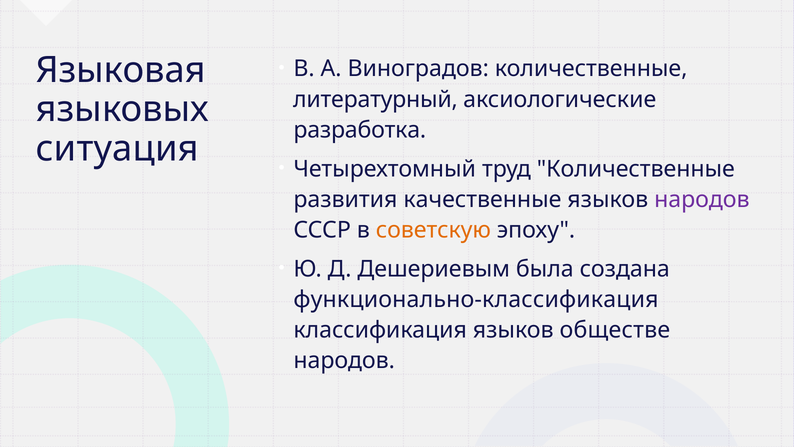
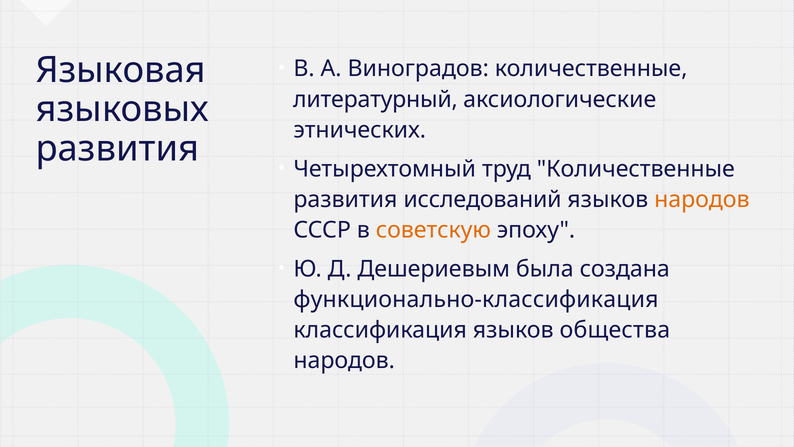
разработка: разработка -> этнических
ситуация at (117, 149): ситуация -> развития
качественные: качественные -> исследований
народов at (702, 199) colour: purple -> orange
обществе: обществе -> общества
